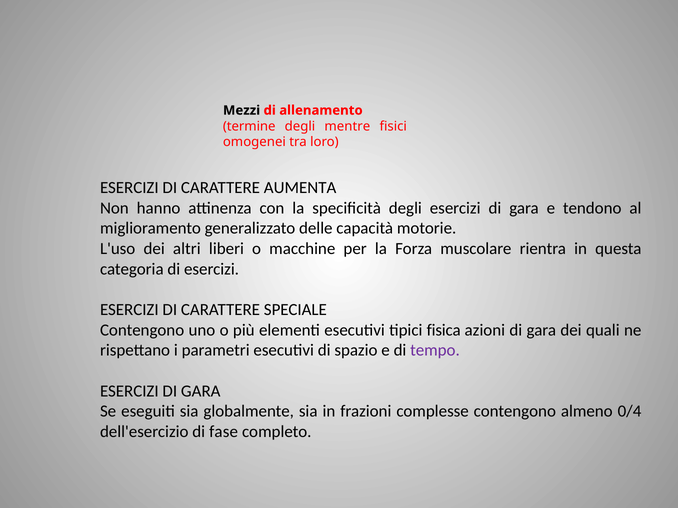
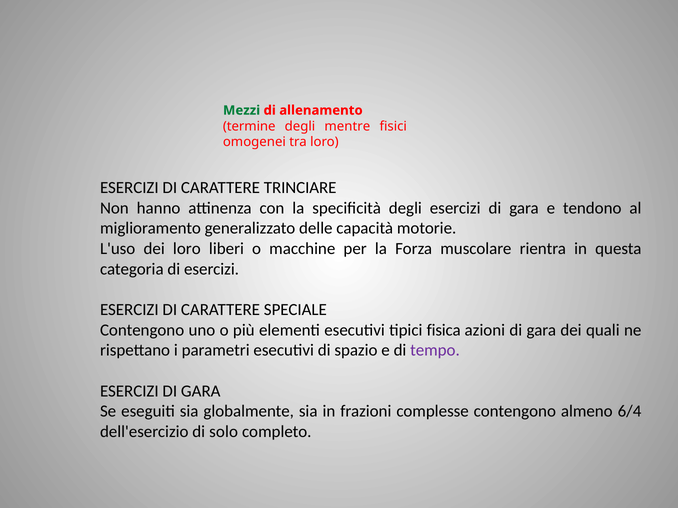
Mezzi colour: black -> green
AUMENTA: AUMENTA -> TRINCIARE
dei altri: altri -> loro
0/4: 0/4 -> 6/4
fase: fase -> solo
